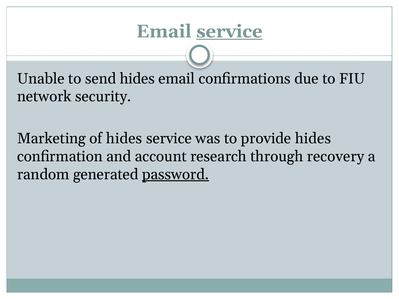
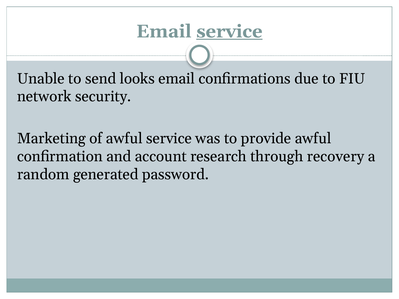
send hides: hides -> looks
of hides: hides -> awful
provide hides: hides -> awful
password underline: present -> none
